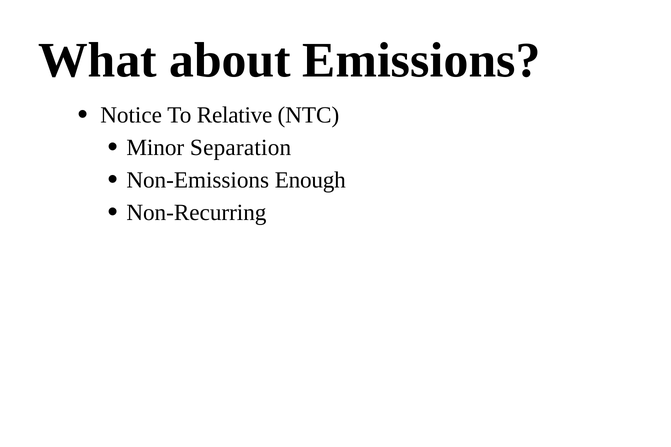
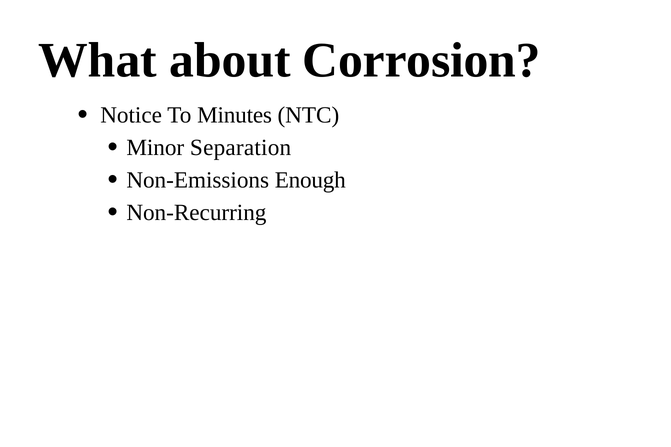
Emissions: Emissions -> Corrosion
Relative: Relative -> Minutes
